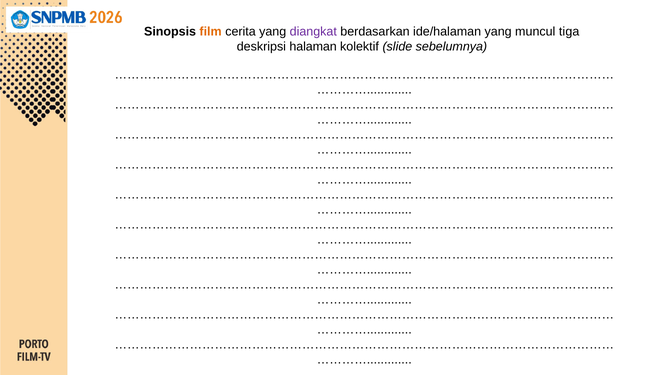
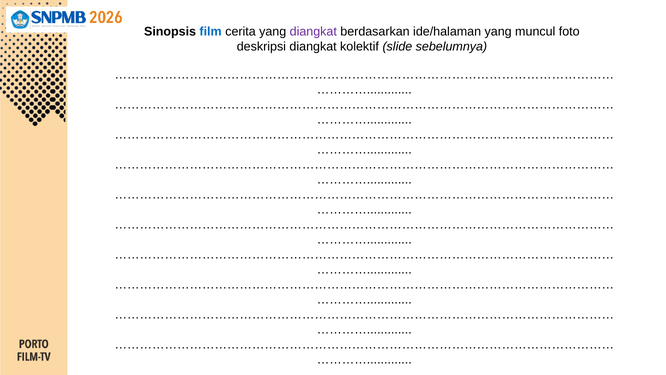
film colour: orange -> blue
tiga: tiga -> foto
deskripsi halaman: halaman -> diangkat
